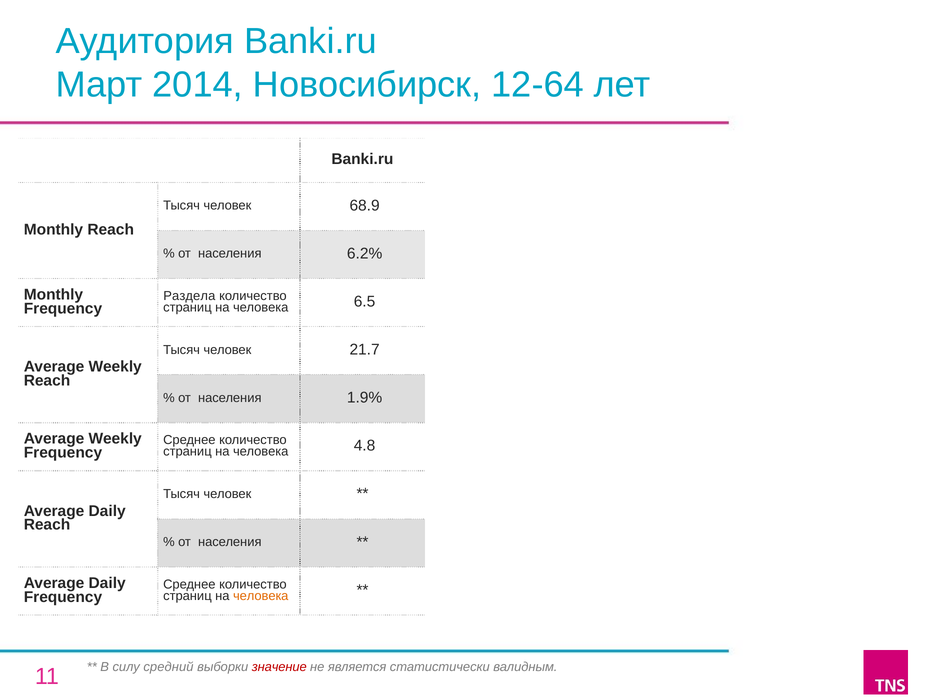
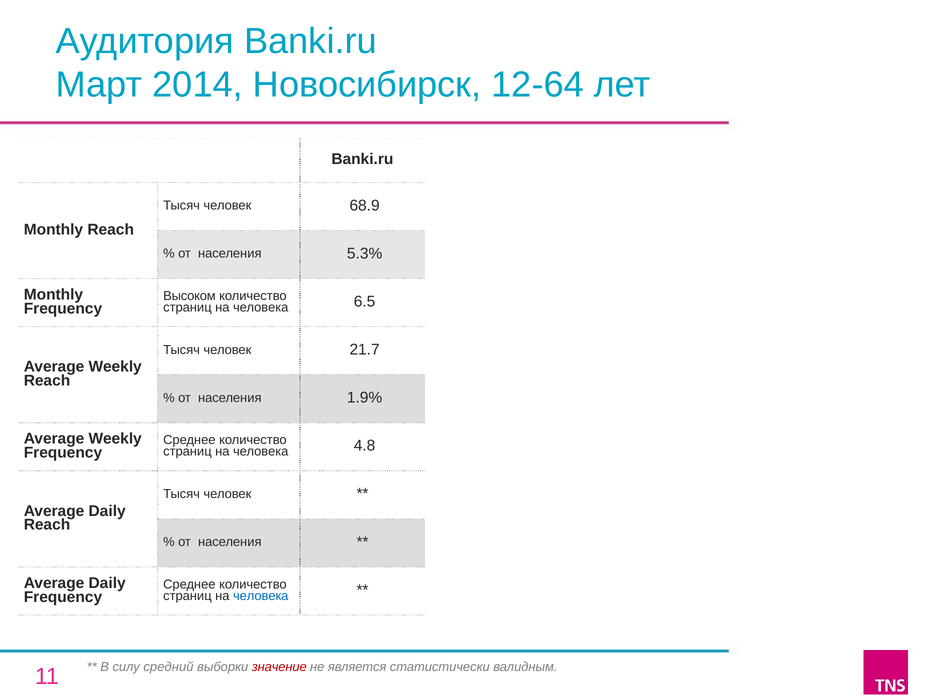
6.2%: 6.2% -> 5.3%
Раздела: Раздела -> Высоком
человека at (261, 596) colour: orange -> blue
